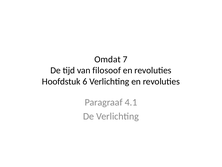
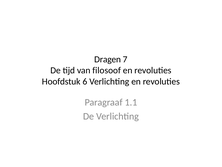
Omdat: Omdat -> Dragen
4.1: 4.1 -> 1.1
